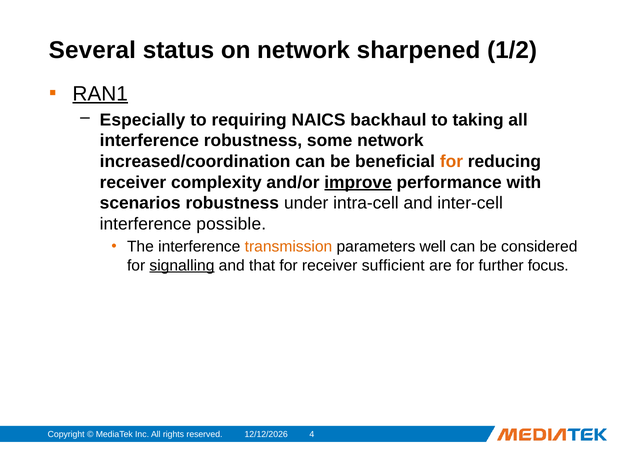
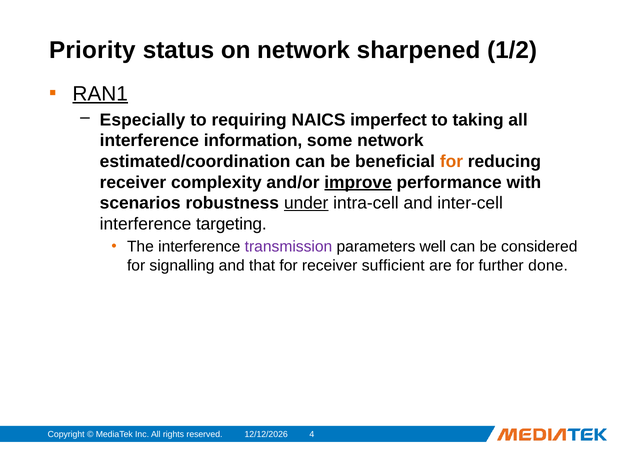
Several: Several -> Priority
backhaul: backhaul -> imperfect
interference robustness: robustness -> information
increased/coordination: increased/coordination -> estimated/coordination
under underline: none -> present
possible: possible -> targeting
transmission colour: orange -> purple
signalling underline: present -> none
focus: focus -> done
